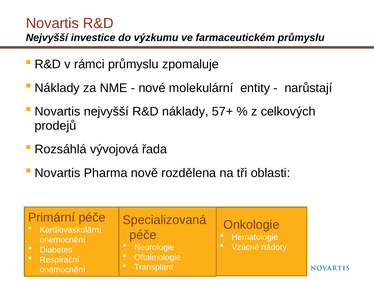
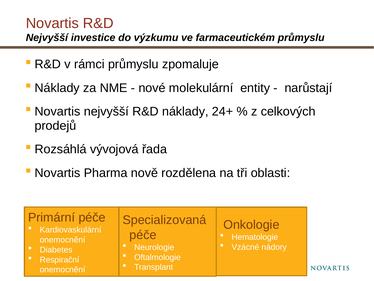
57+: 57+ -> 24+
